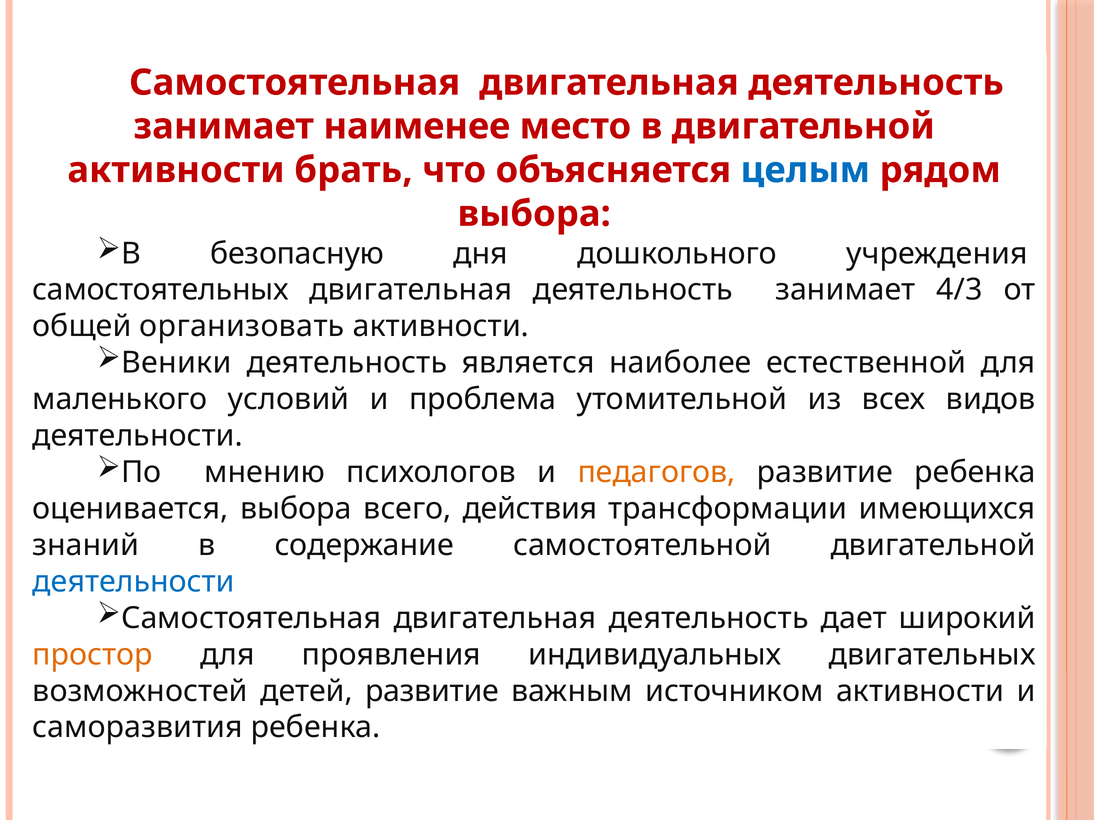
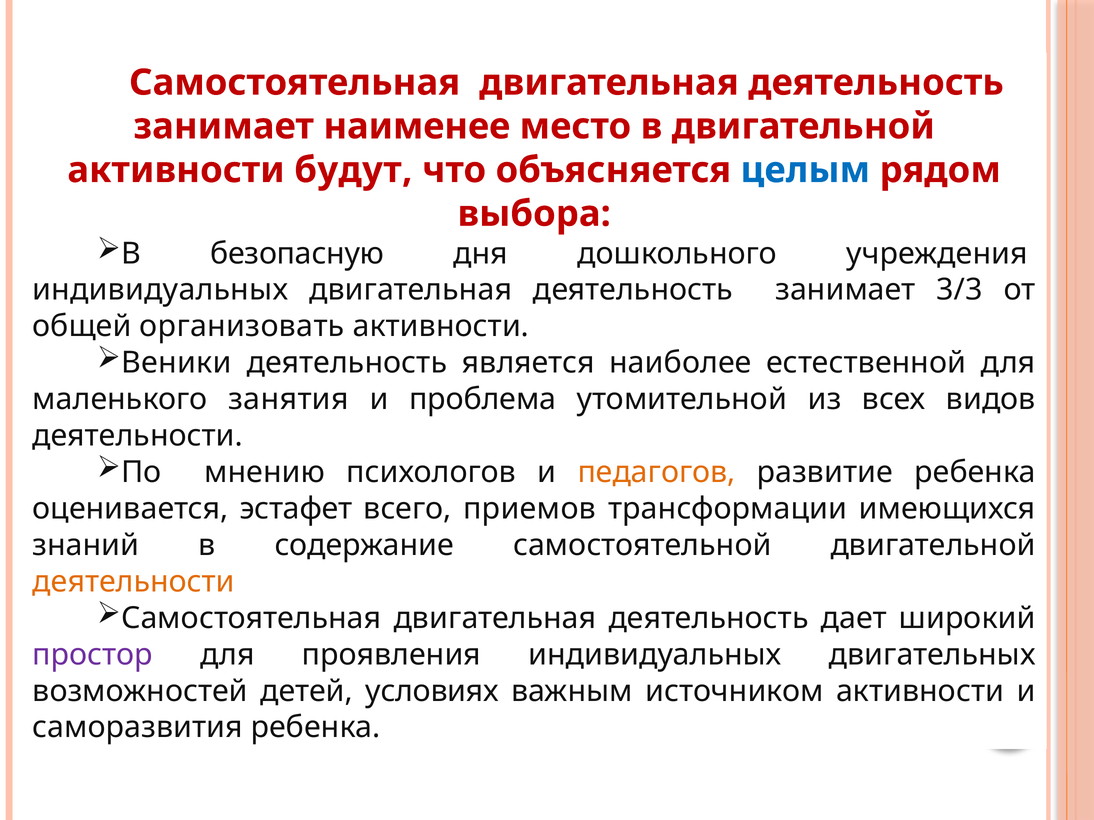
брать: брать -> будут
самостоятельных at (160, 290): самостоятельных -> индивидуальных
4/3: 4/3 -> 3/3
условий: условий -> занятия
оценивается выбора: выбора -> эстафет
действия: действия -> приемов
деятельности at (134, 582) colour: blue -> orange
простор colour: orange -> purple
детей развитие: развитие -> условиях
